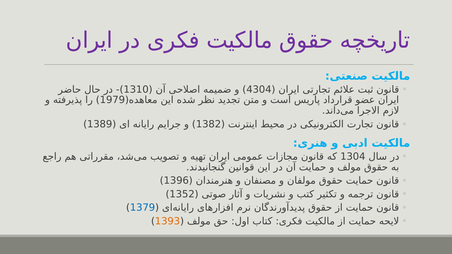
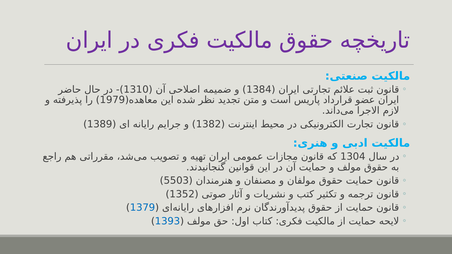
4304: 4304 -> 1384
1396: 1396 -> 5503
1393 colour: orange -> blue
